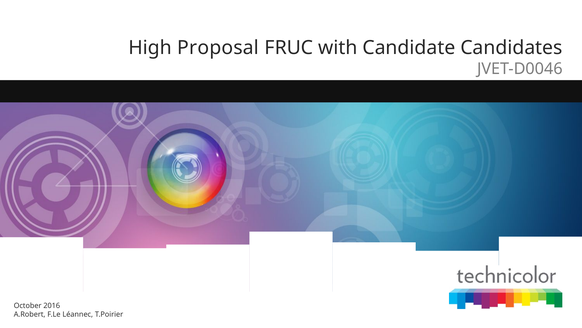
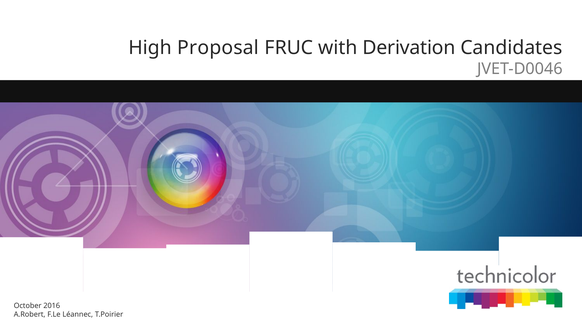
Candidate: Candidate -> Derivation
